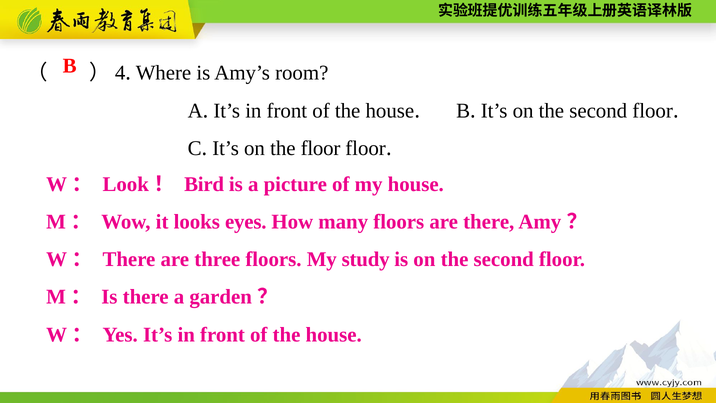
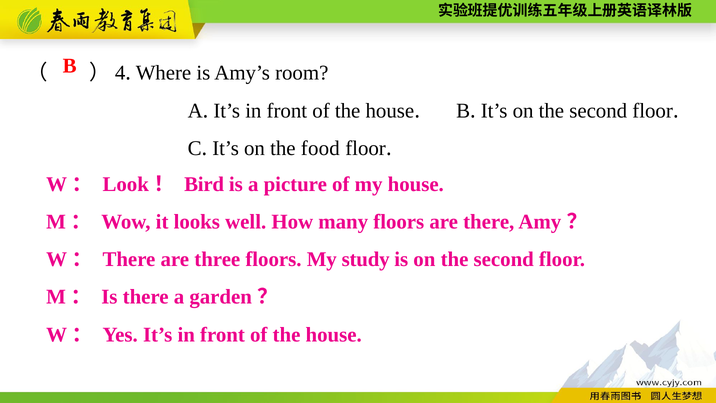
the floor: floor -> food
eyes: eyes -> well
